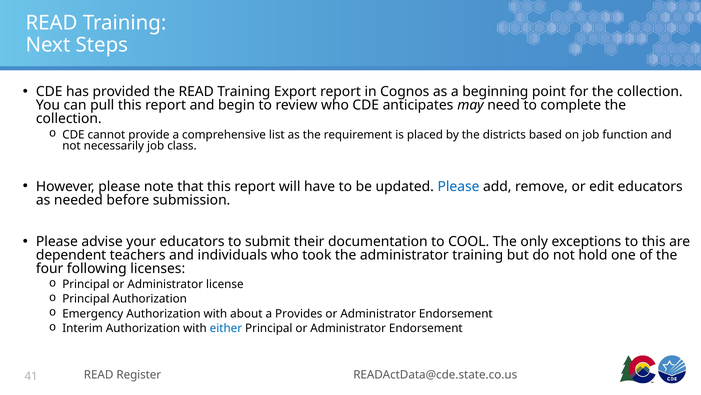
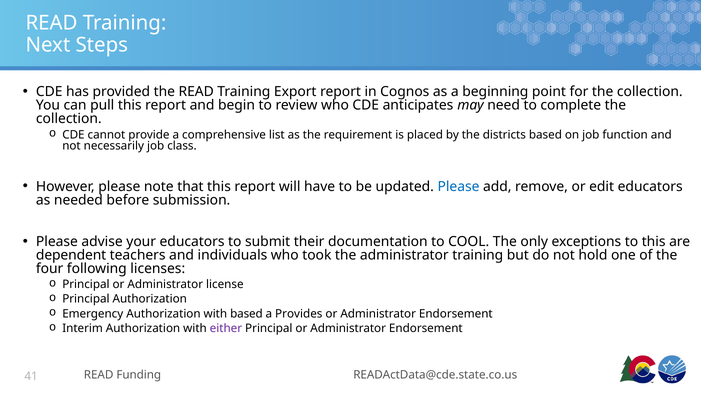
with about: about -> based
either colour: blue -> purple
Register: Register -> Funding
